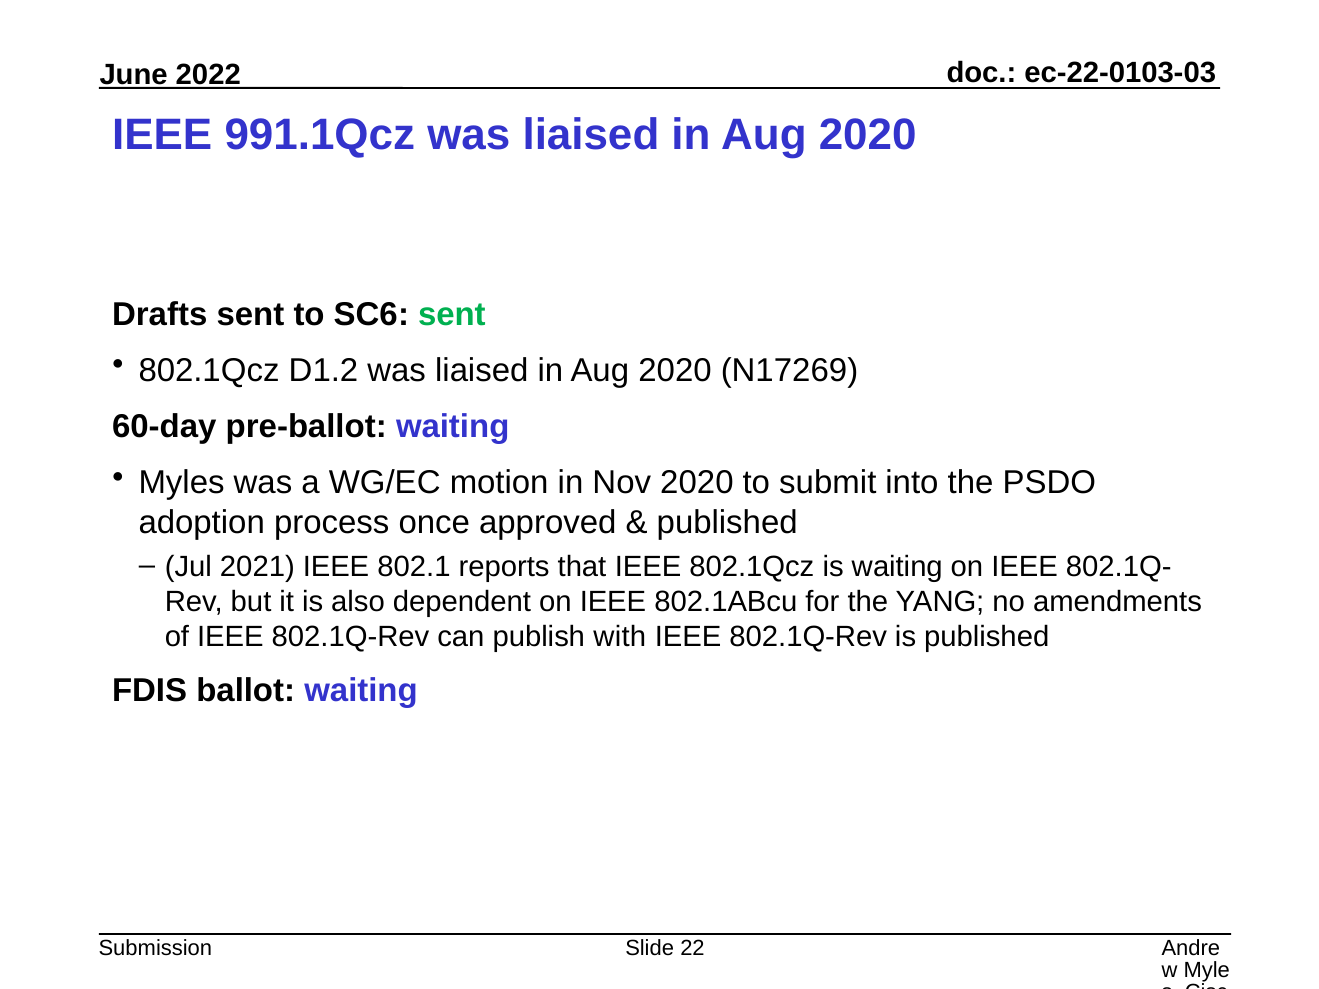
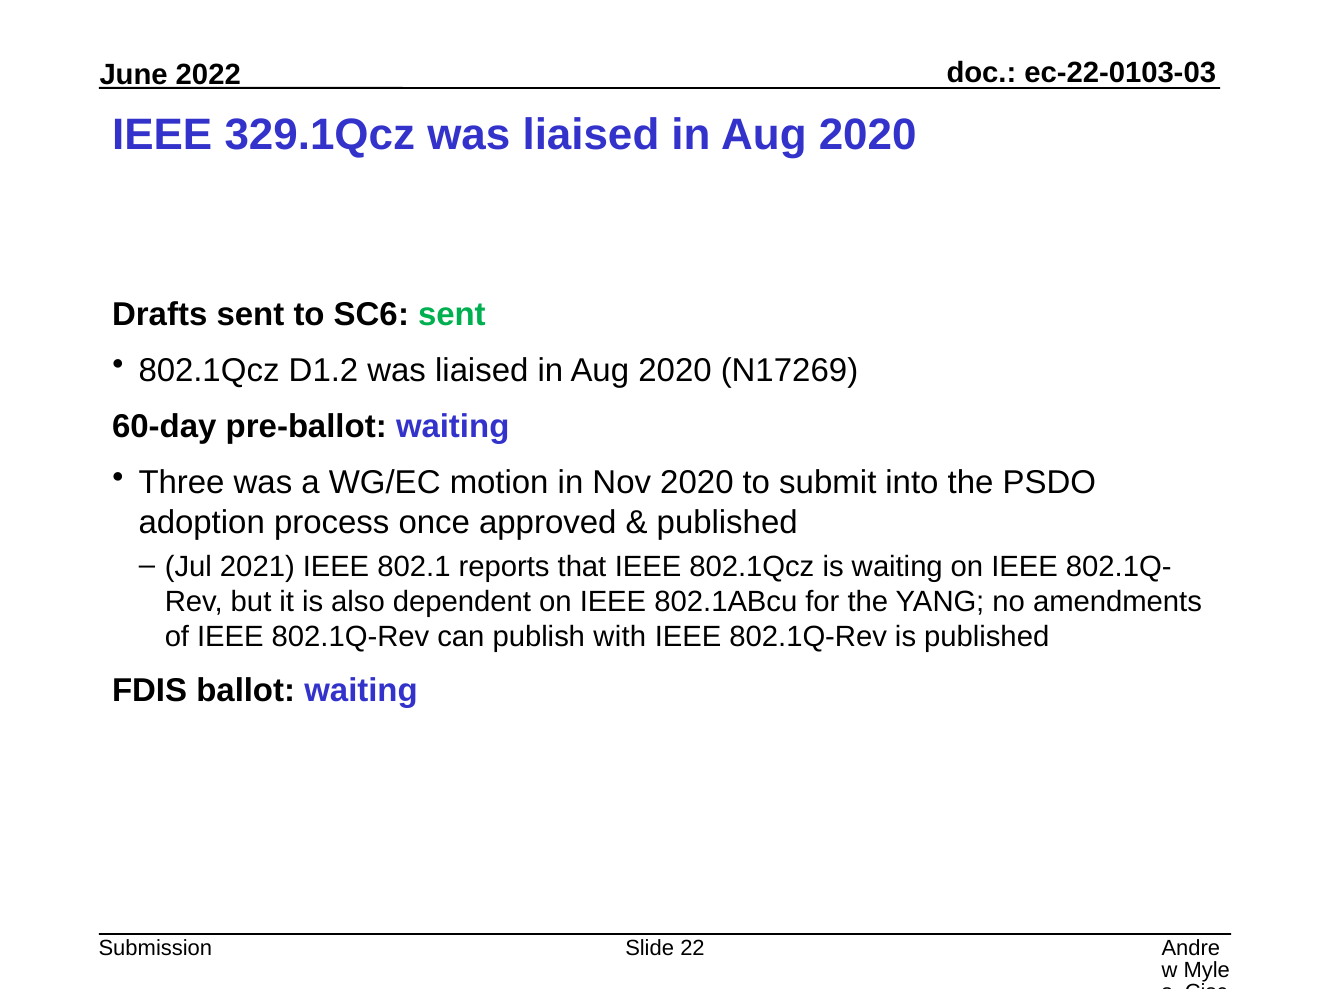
991.1Qcz: 991.1Qcz -> 329.1Qcz
Myles: Myles -> Three
